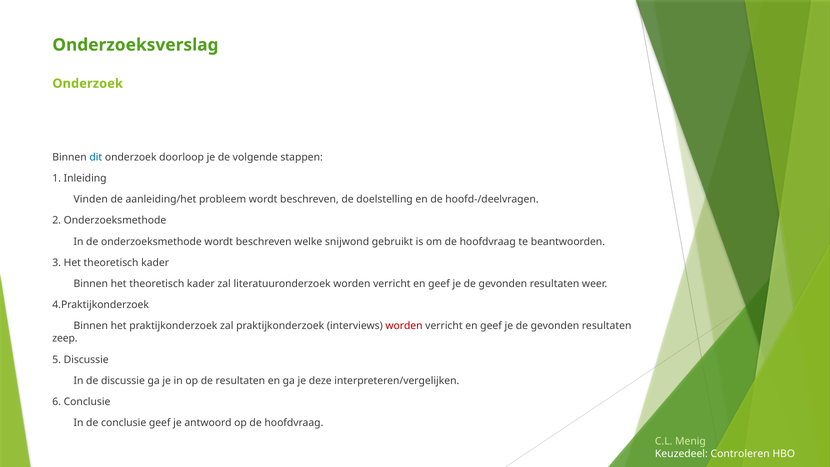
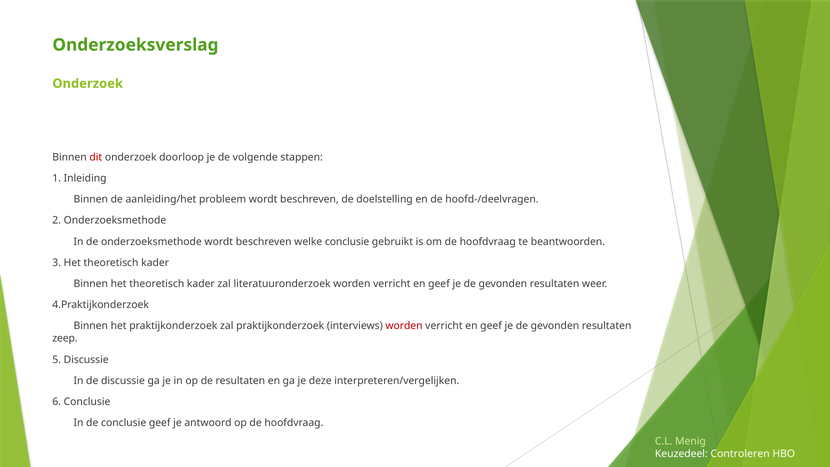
dit colour: blue -> red
Vinden at (91, 199): Vinden -> Binnen
welke snijwond: snijwond -> conclusie
